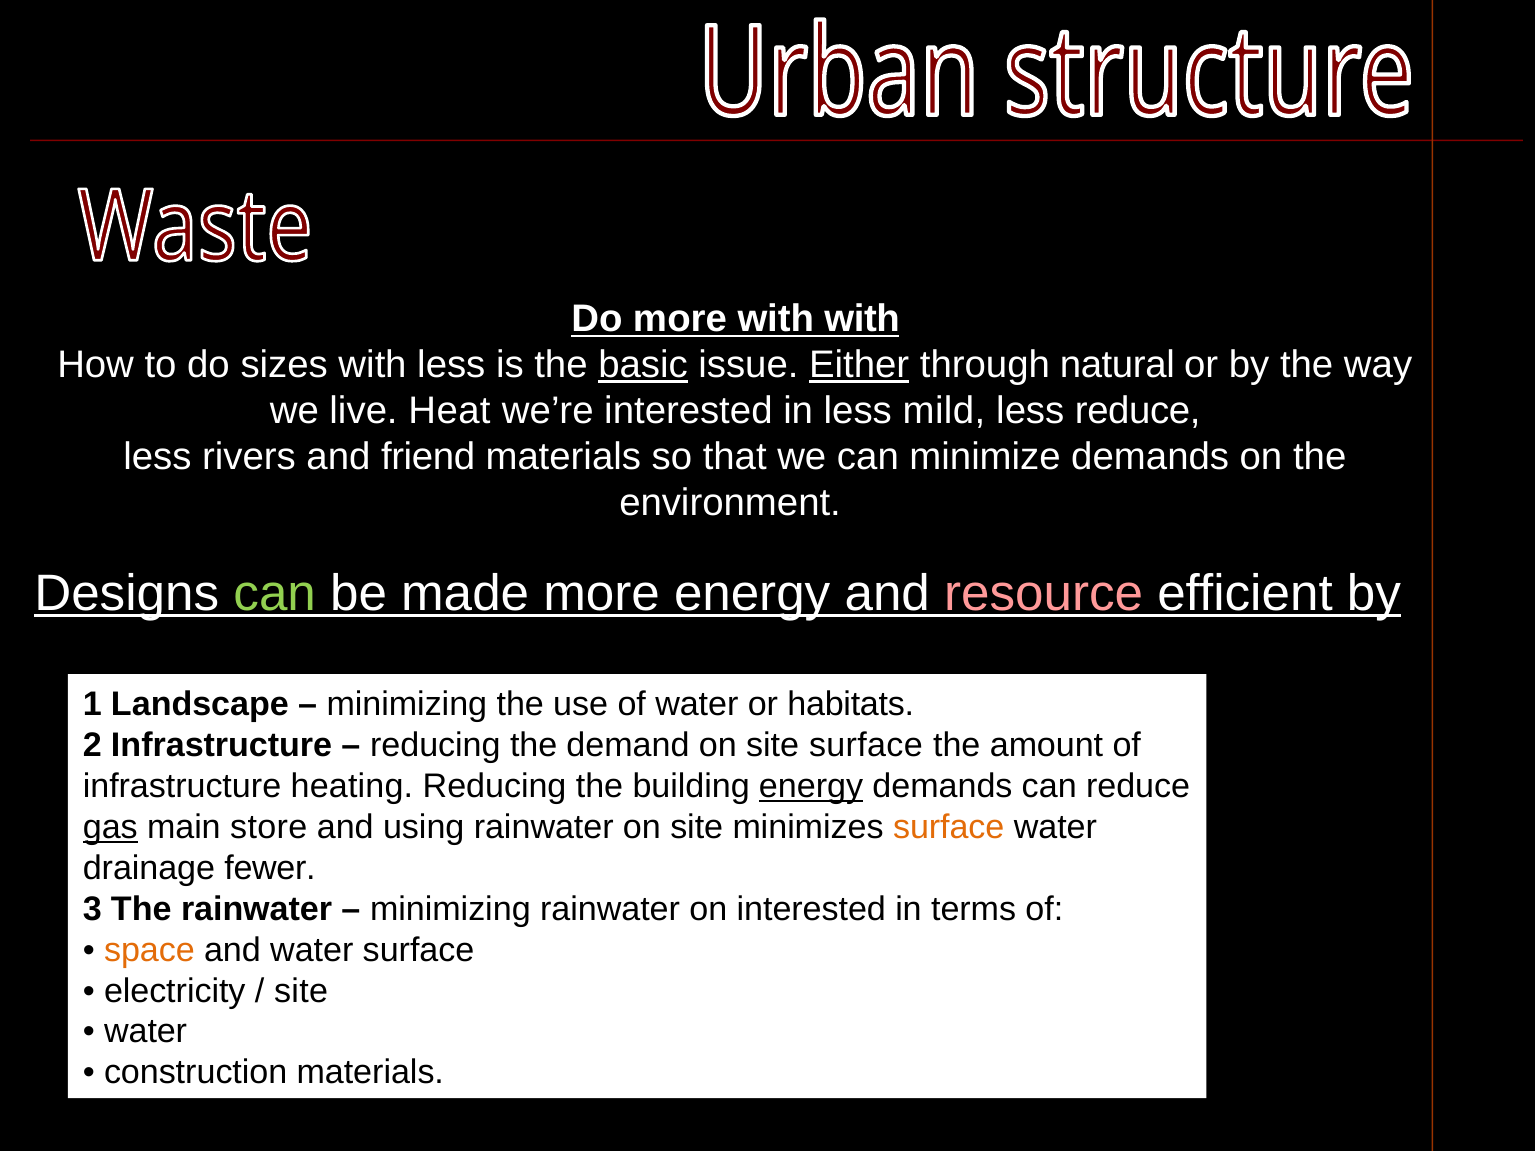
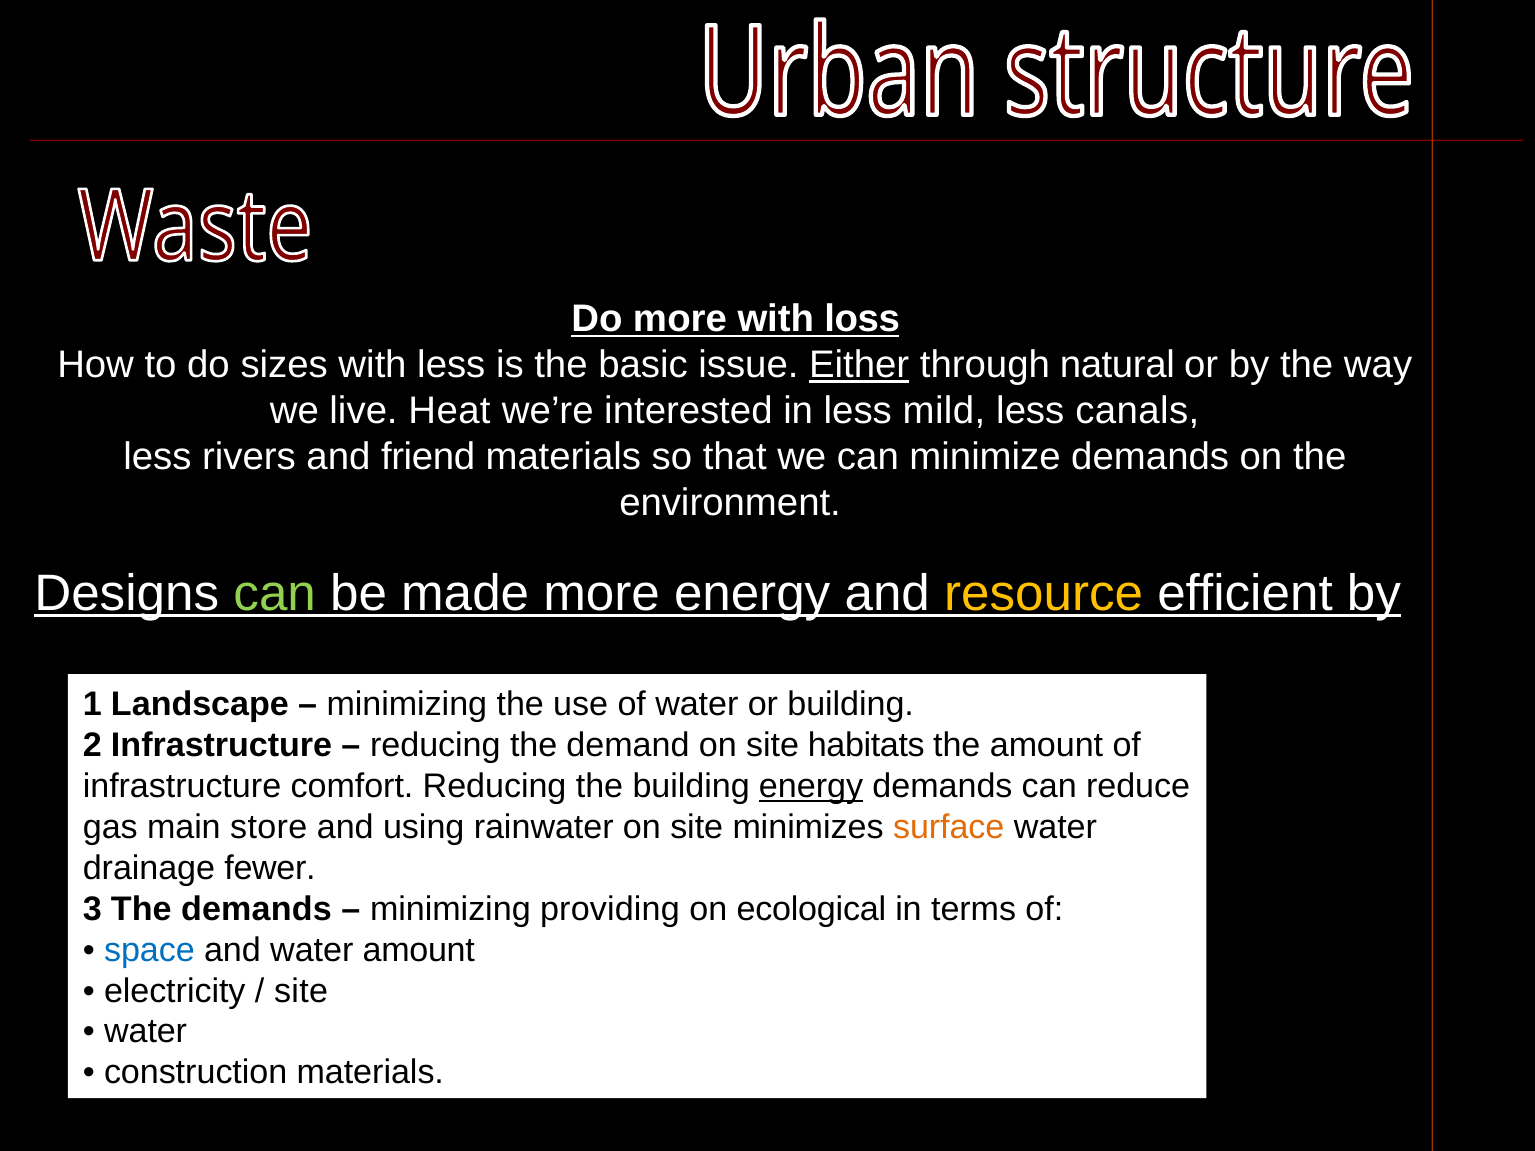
with with: with -> loss
basic underline: present -> none
less reduce: reduce -> canals
resource colour: pink -> yellow
or habitats: habitats -> building
site surface: surface -> habitats
heating: heating -> comfort
gas underline: present -> none
The rainwater: rainwater -> demands
minimizing rainwater: rainwater -> providing
on interested: interested -> ecological
space colour: orange -> blue
water surface: surface -> amount
